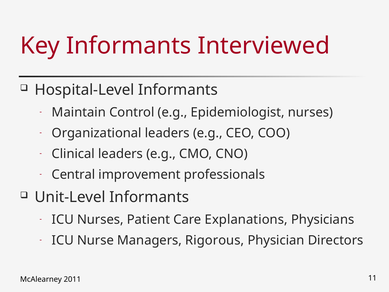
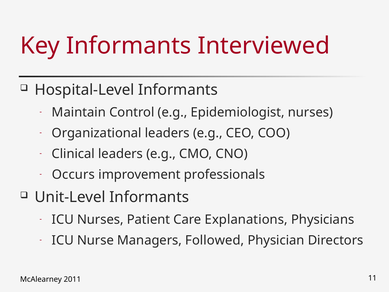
Central: Central -> Occurs
Rigorous: Rigorous -> Followed
